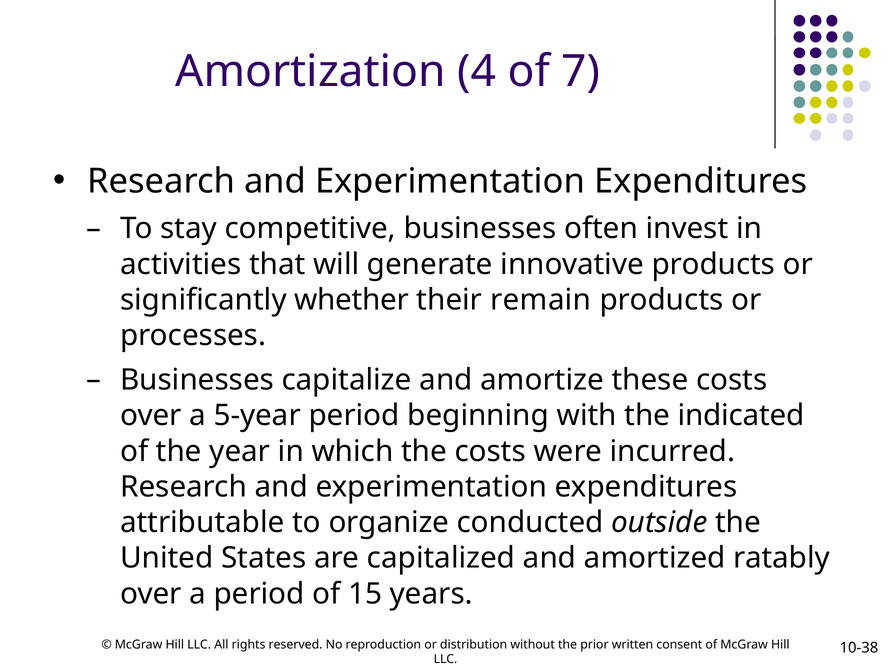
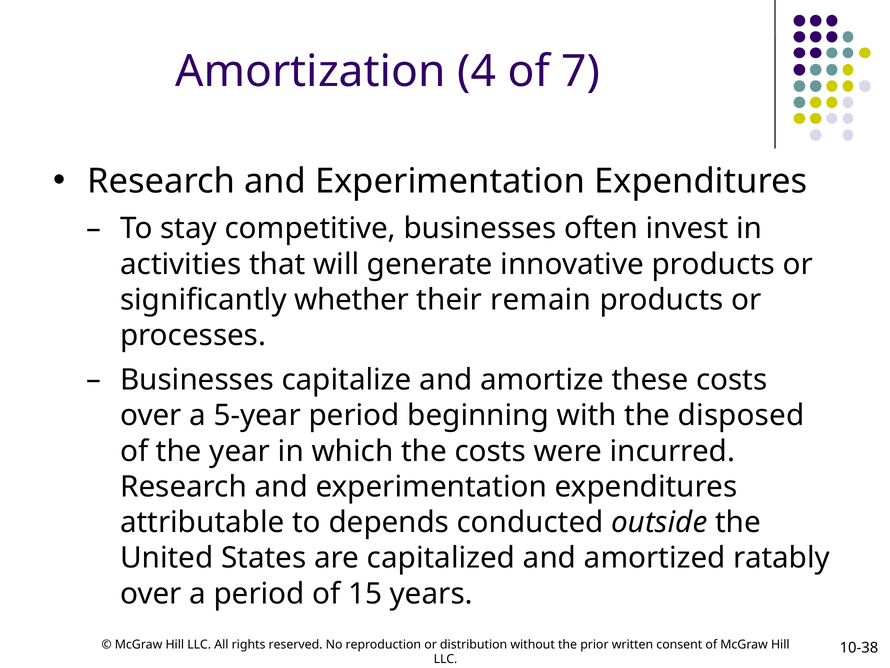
indicated: indicated -> disposed
organize: organize -> depends
